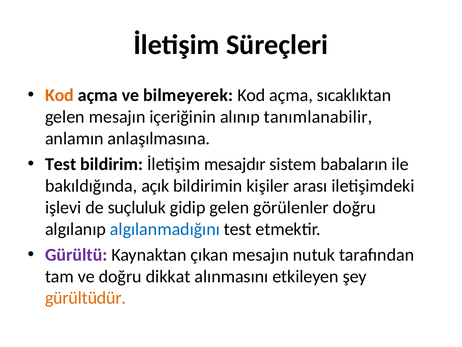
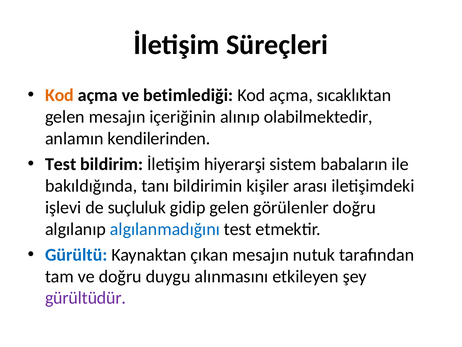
bilmeyerek: bilmeyerek -> betimlediği
tanımlanabilir: tanımlanabilir -> olabilmektedir
anlaşılmasına: anlaşılmasına -> kendilerinden
mesajdır: mesajdır -> hiyerarşi
açık: açık -> tanı
Gürültü colour: purple -> blue
dikkat: dikkat -> duygu
gürültüdür colour: orange -> purple
